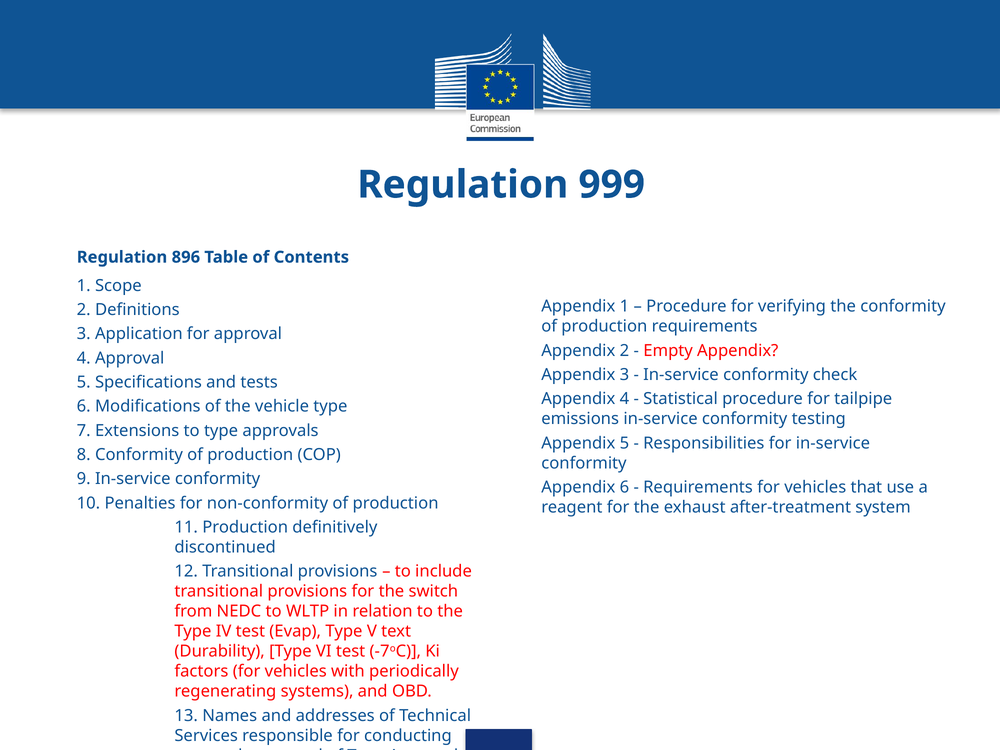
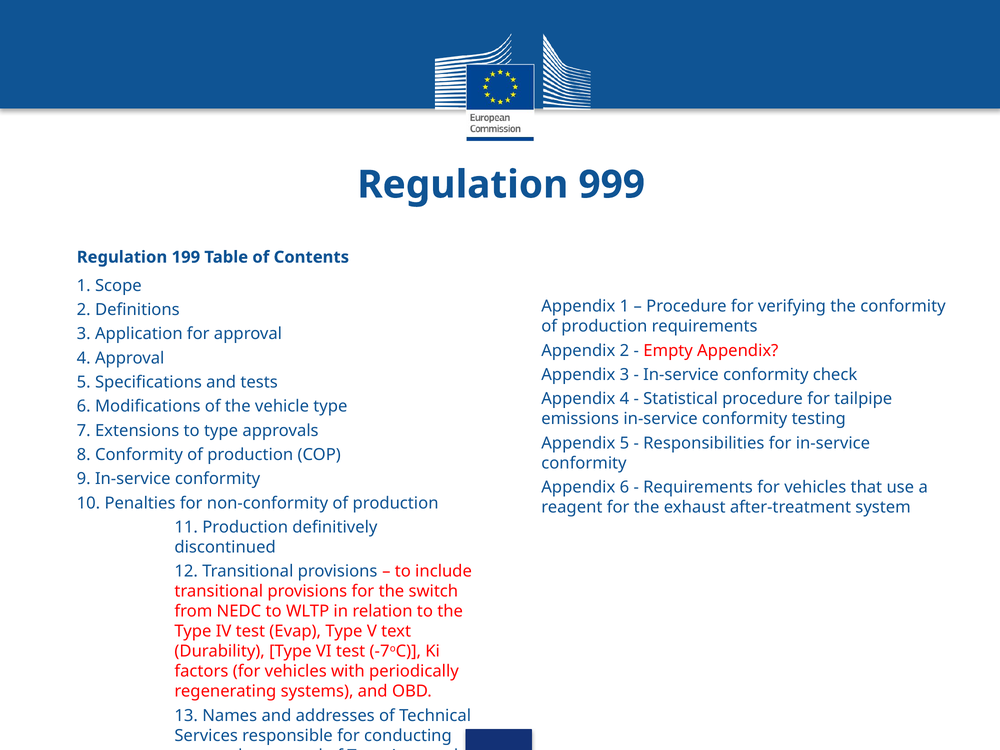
896: 896 -> 199
